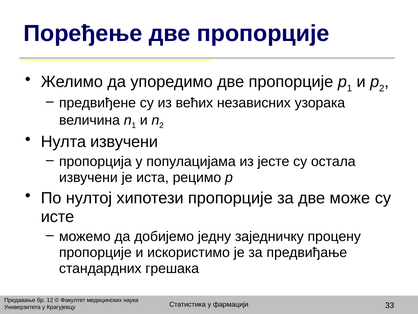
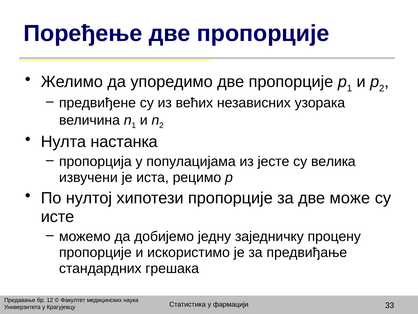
Нулта извучени: извучени -> настанка
остала: остала -> велика
